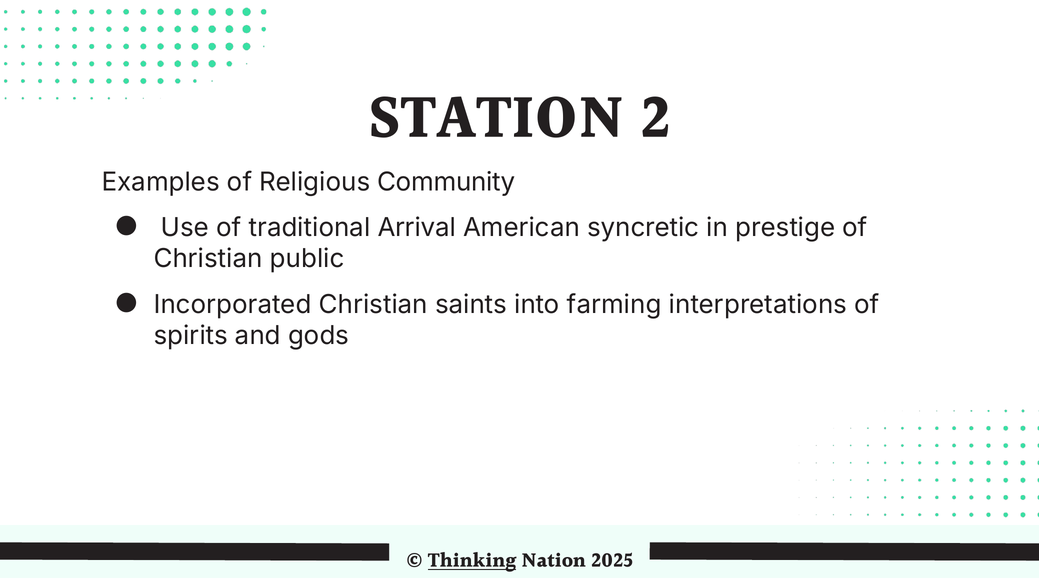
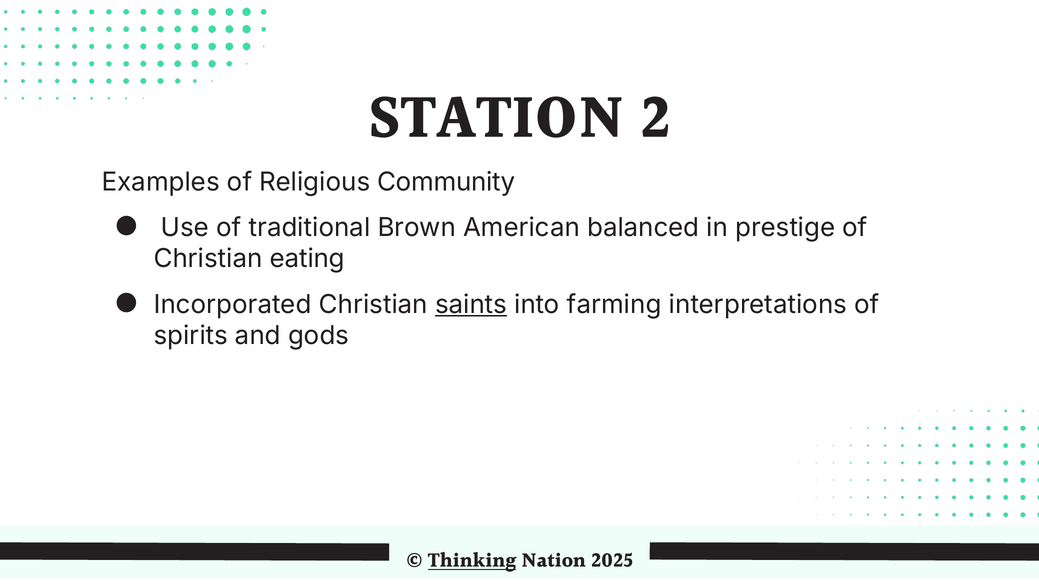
Arrival: Arrival -> Brown
syncretic: syncretic -> balanced
public: public -> eating
saints underline: none -> present
